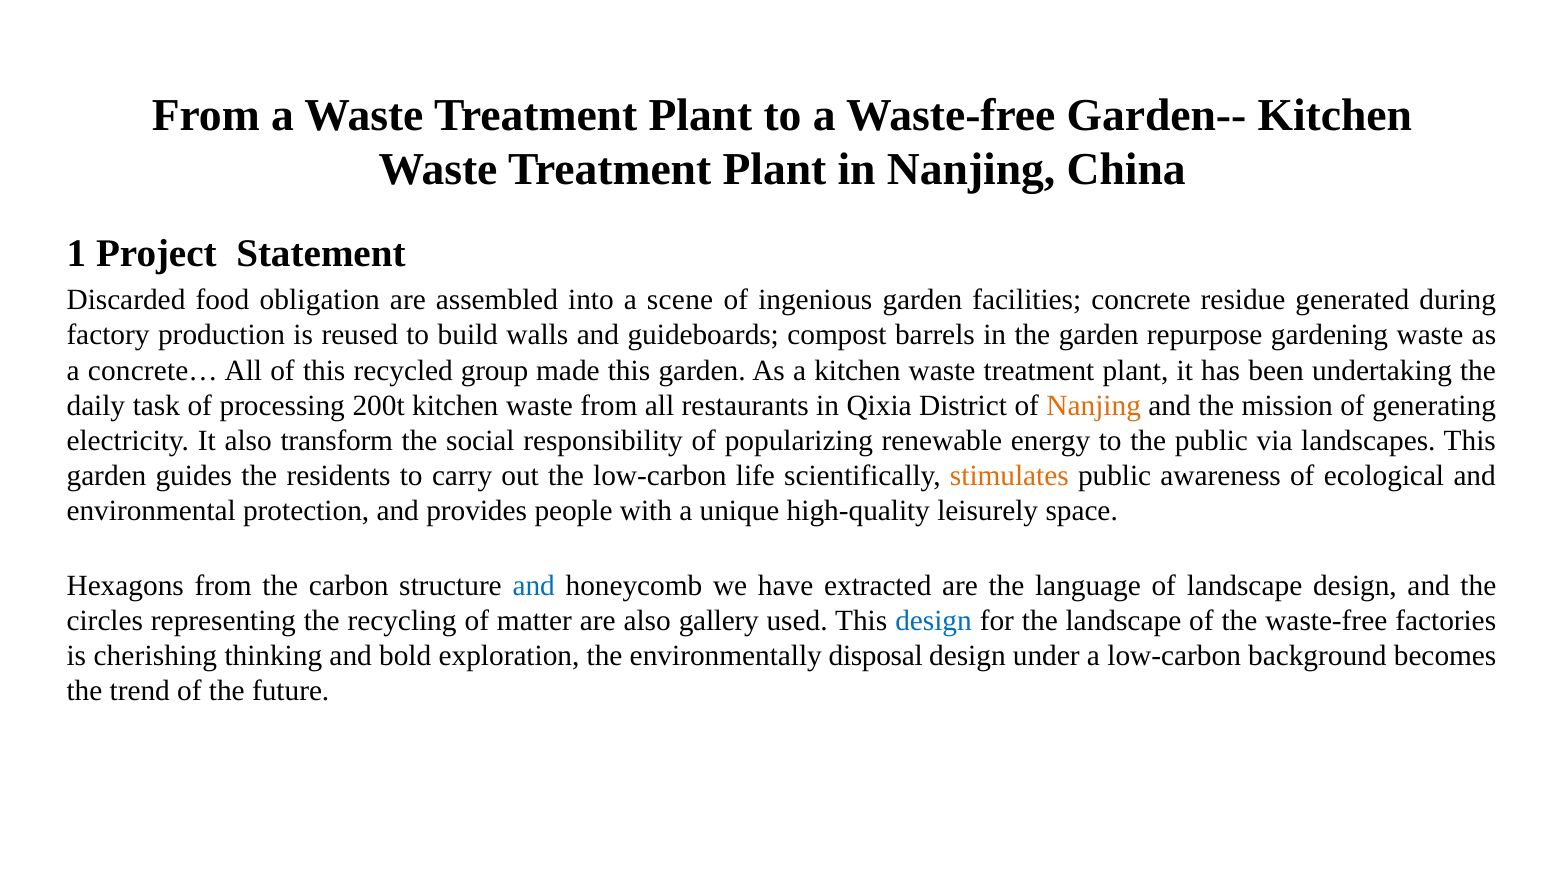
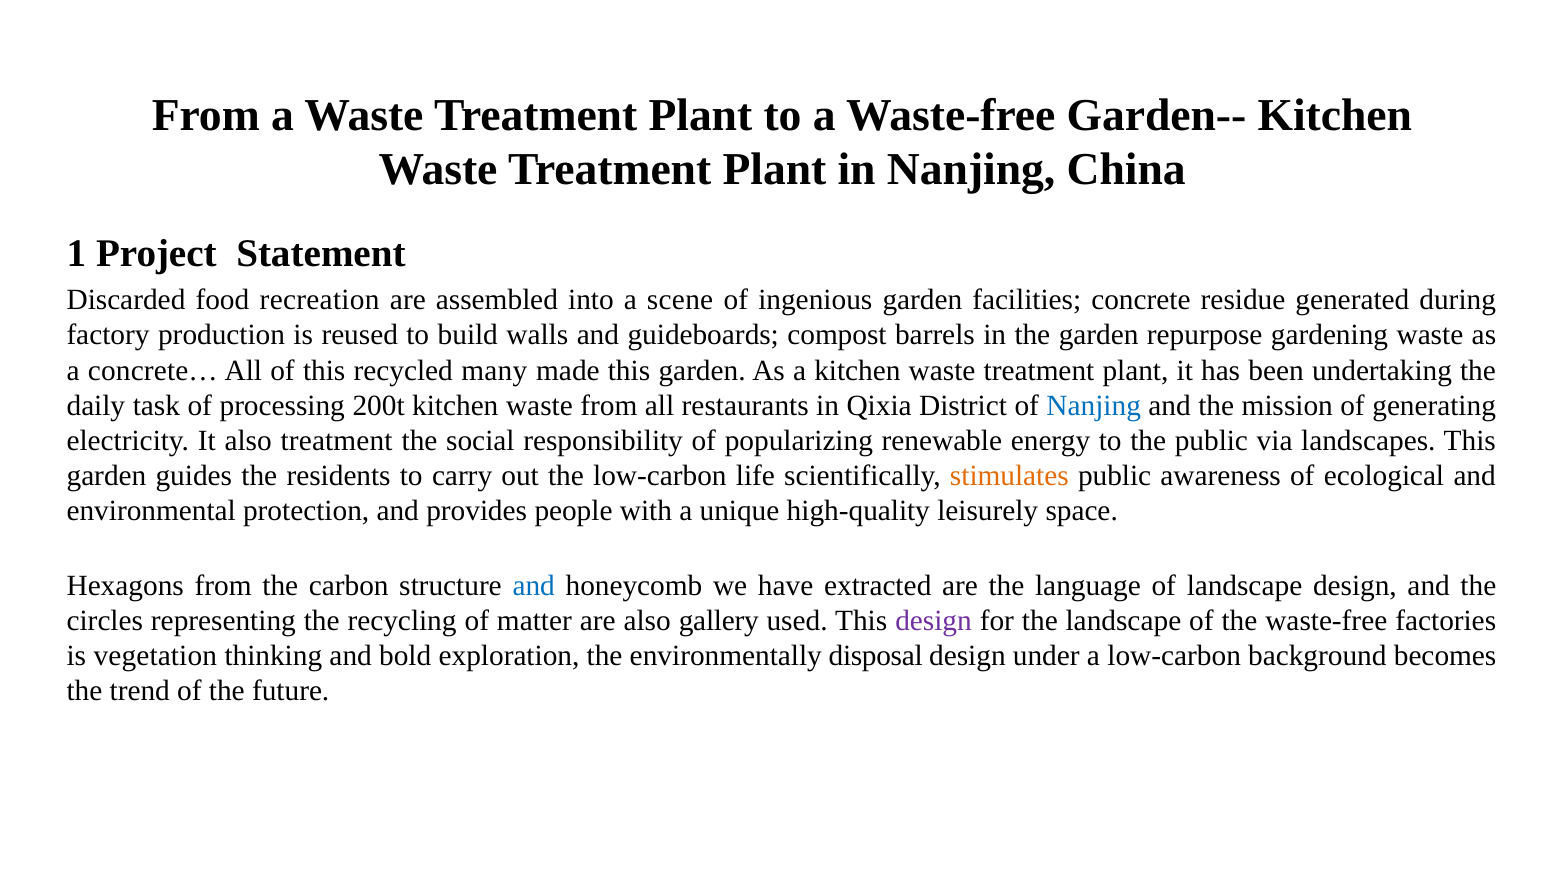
obligation: obligation -> recreation
group: group -> many
Nanjing at (1094, 406) colour: orange -> blue
also transform: transform -> treatment
design at (934, 621) colour: blue -> purple
cherishing: cherishing -> vegetation
